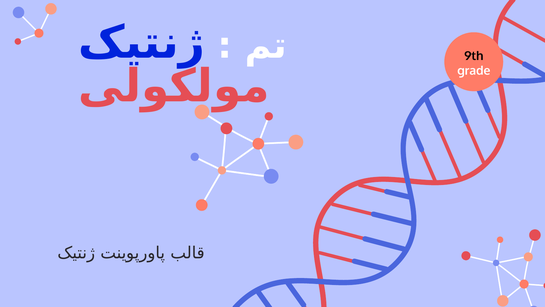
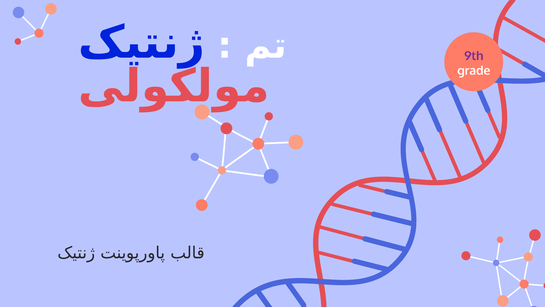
9th colour: black -> purple
